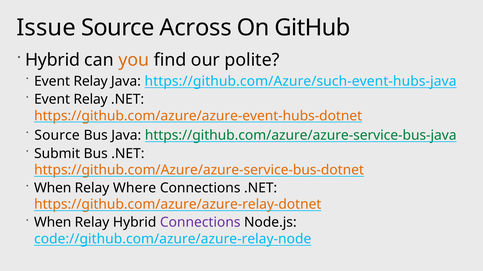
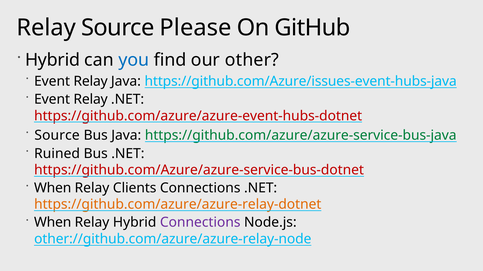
Issue at (46, 28): Issue -> Relay
Across: Across -> Please
you colour: orange -> blue
polite: polite -> other
https://github.com/Azure/such-event-hubs-java: https://github.com/Azure/such-event-hubs-java -> https://github.com/Azure/issues-event-hubs-java
https://github.com/azure/azure-event-hubs-dotnet colour: orange -> red
Submit: Submit -> Ruined
https://github.com/Azure/azure-service-bus-dotnet colour: orange -> red
Where: Where -> Clients
code://github.com/azure/azure-relay-node: code://github.com/azure/azure-relay-node -> other://github.com/azure/azure-relay-node
